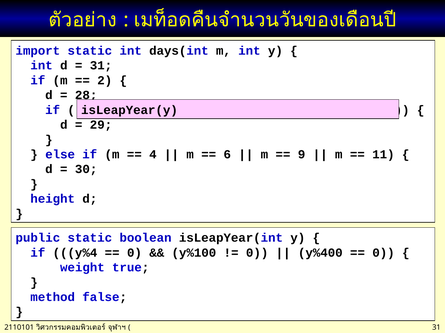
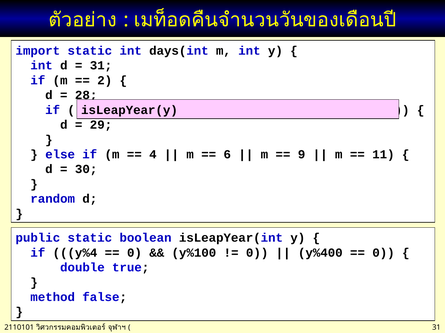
height: height -> random
weight: weight -> double
